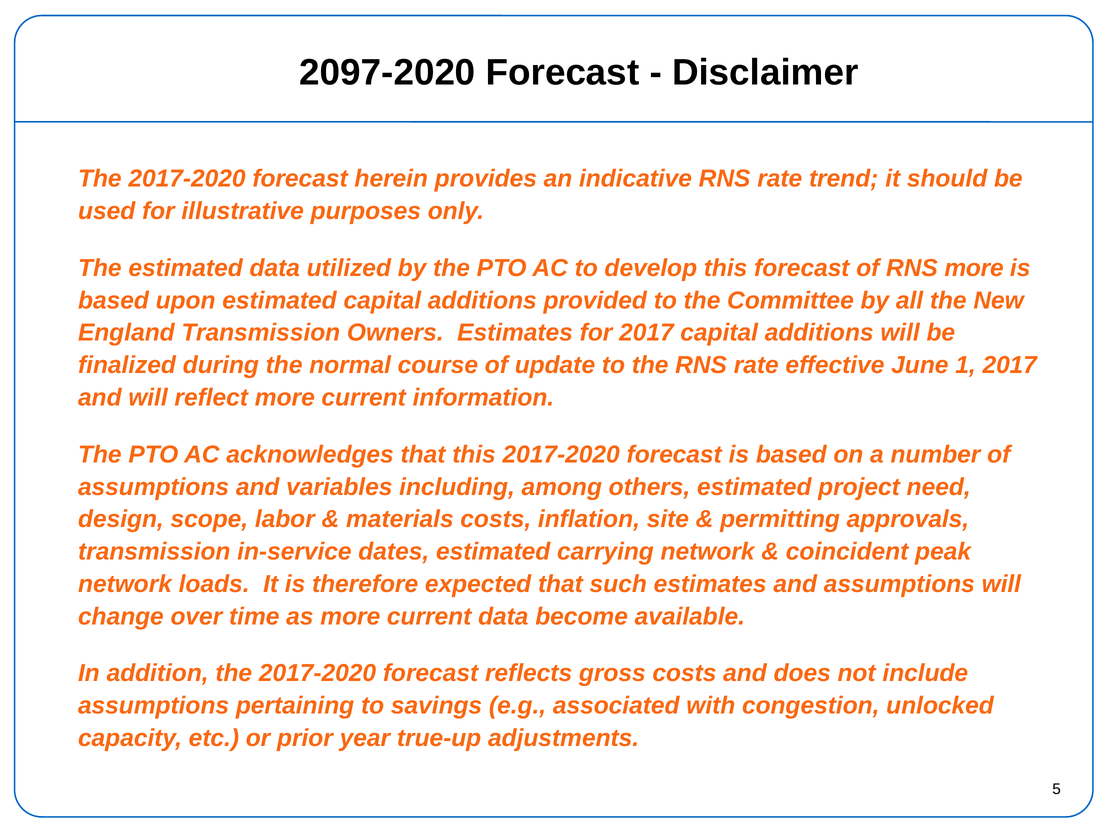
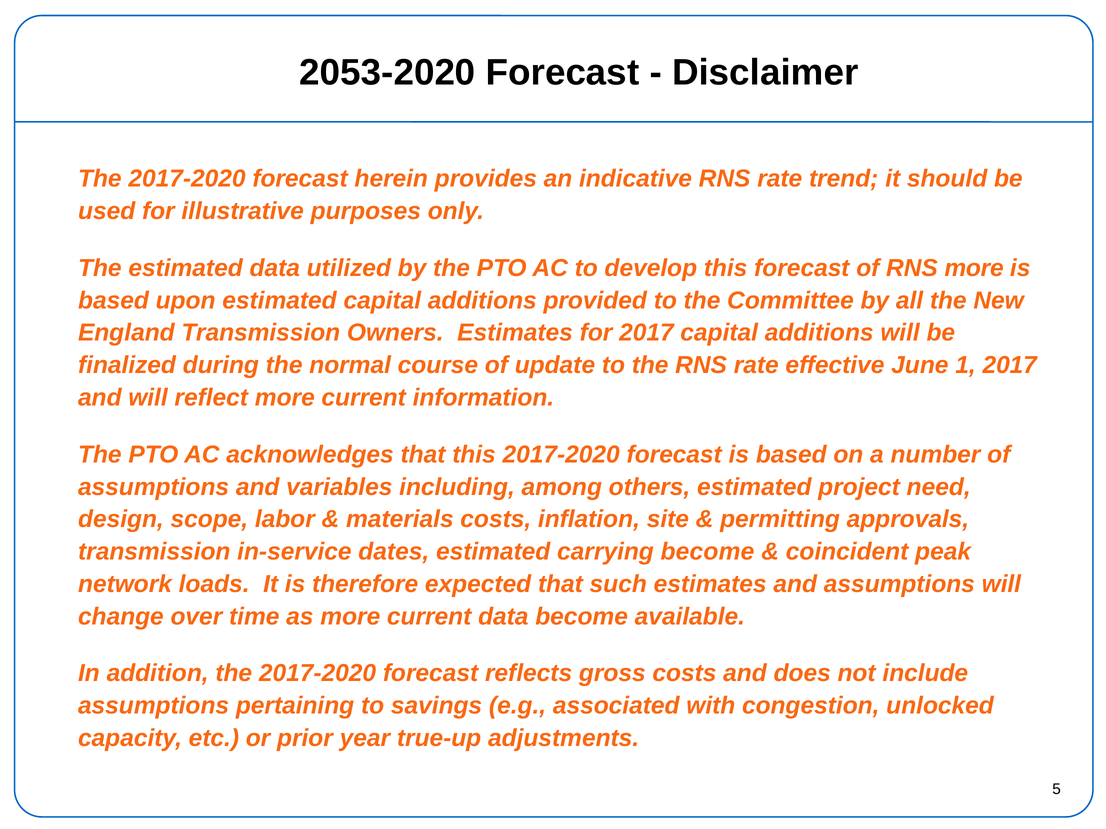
2097-2020: 2097-2020 -> 2053-2020
carrying network: network -> become
